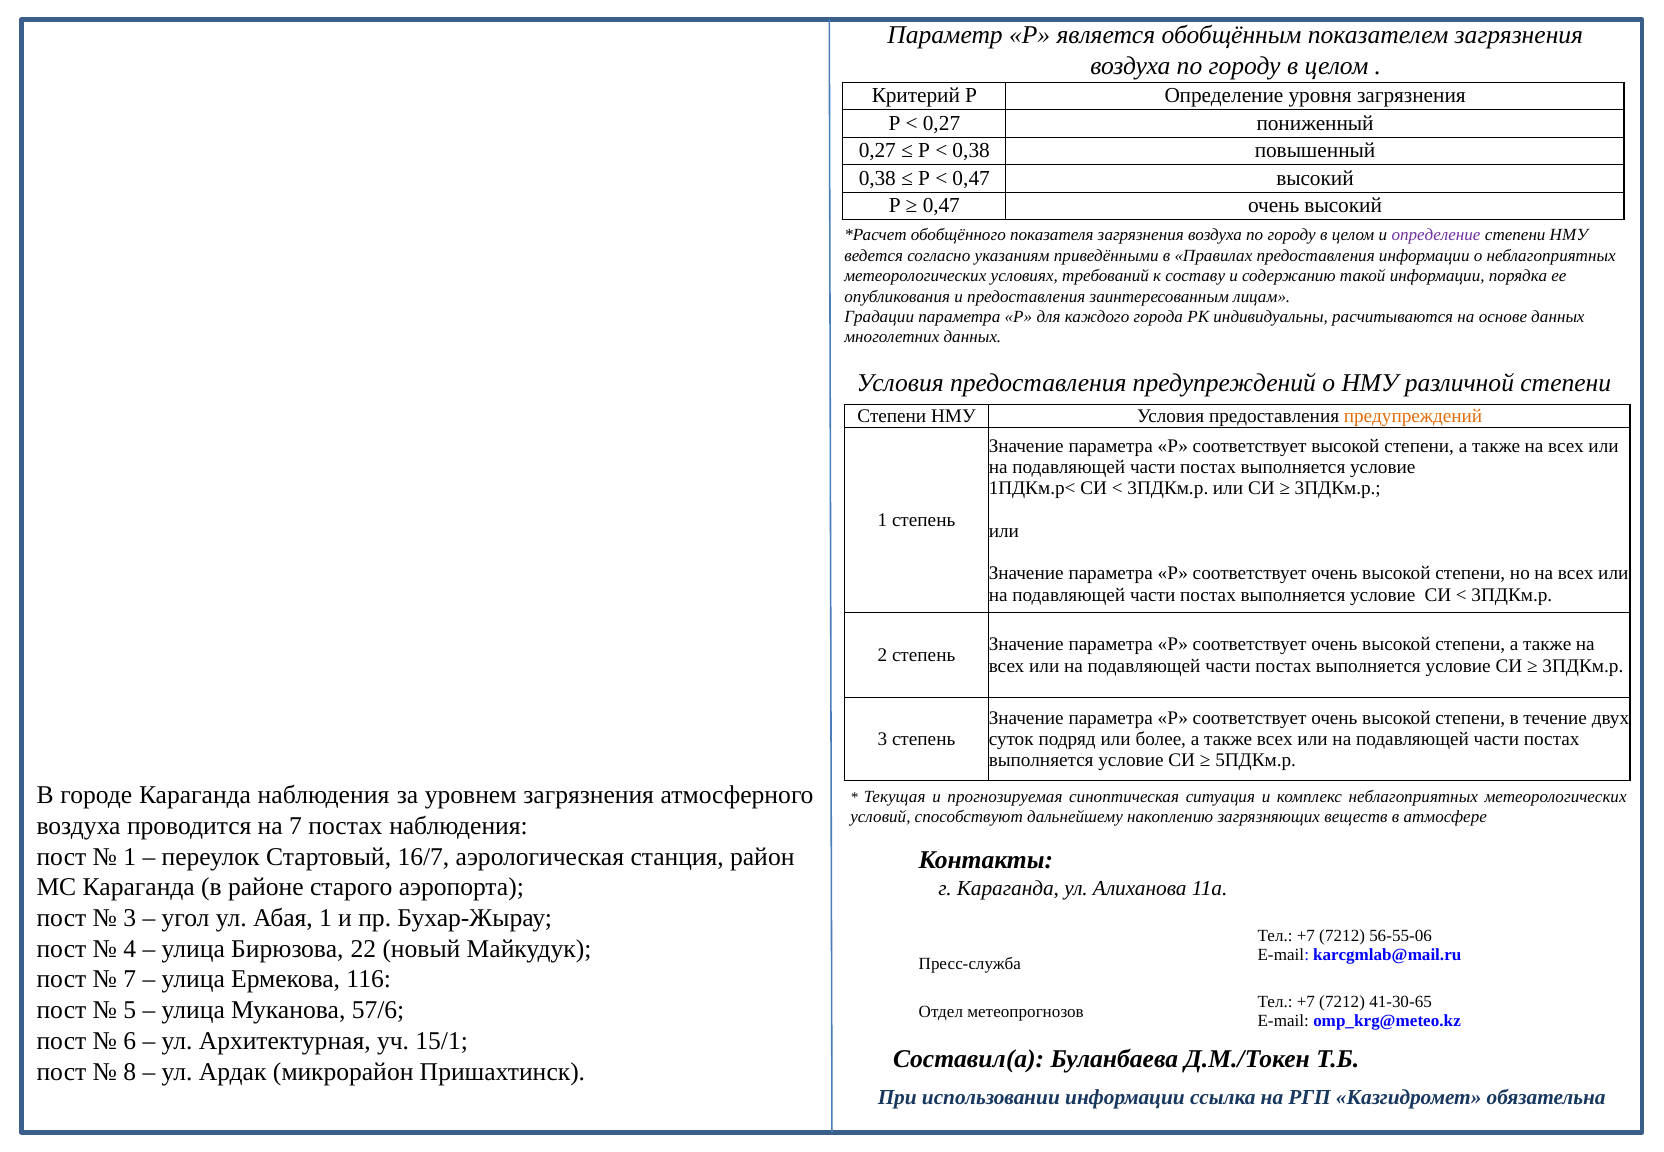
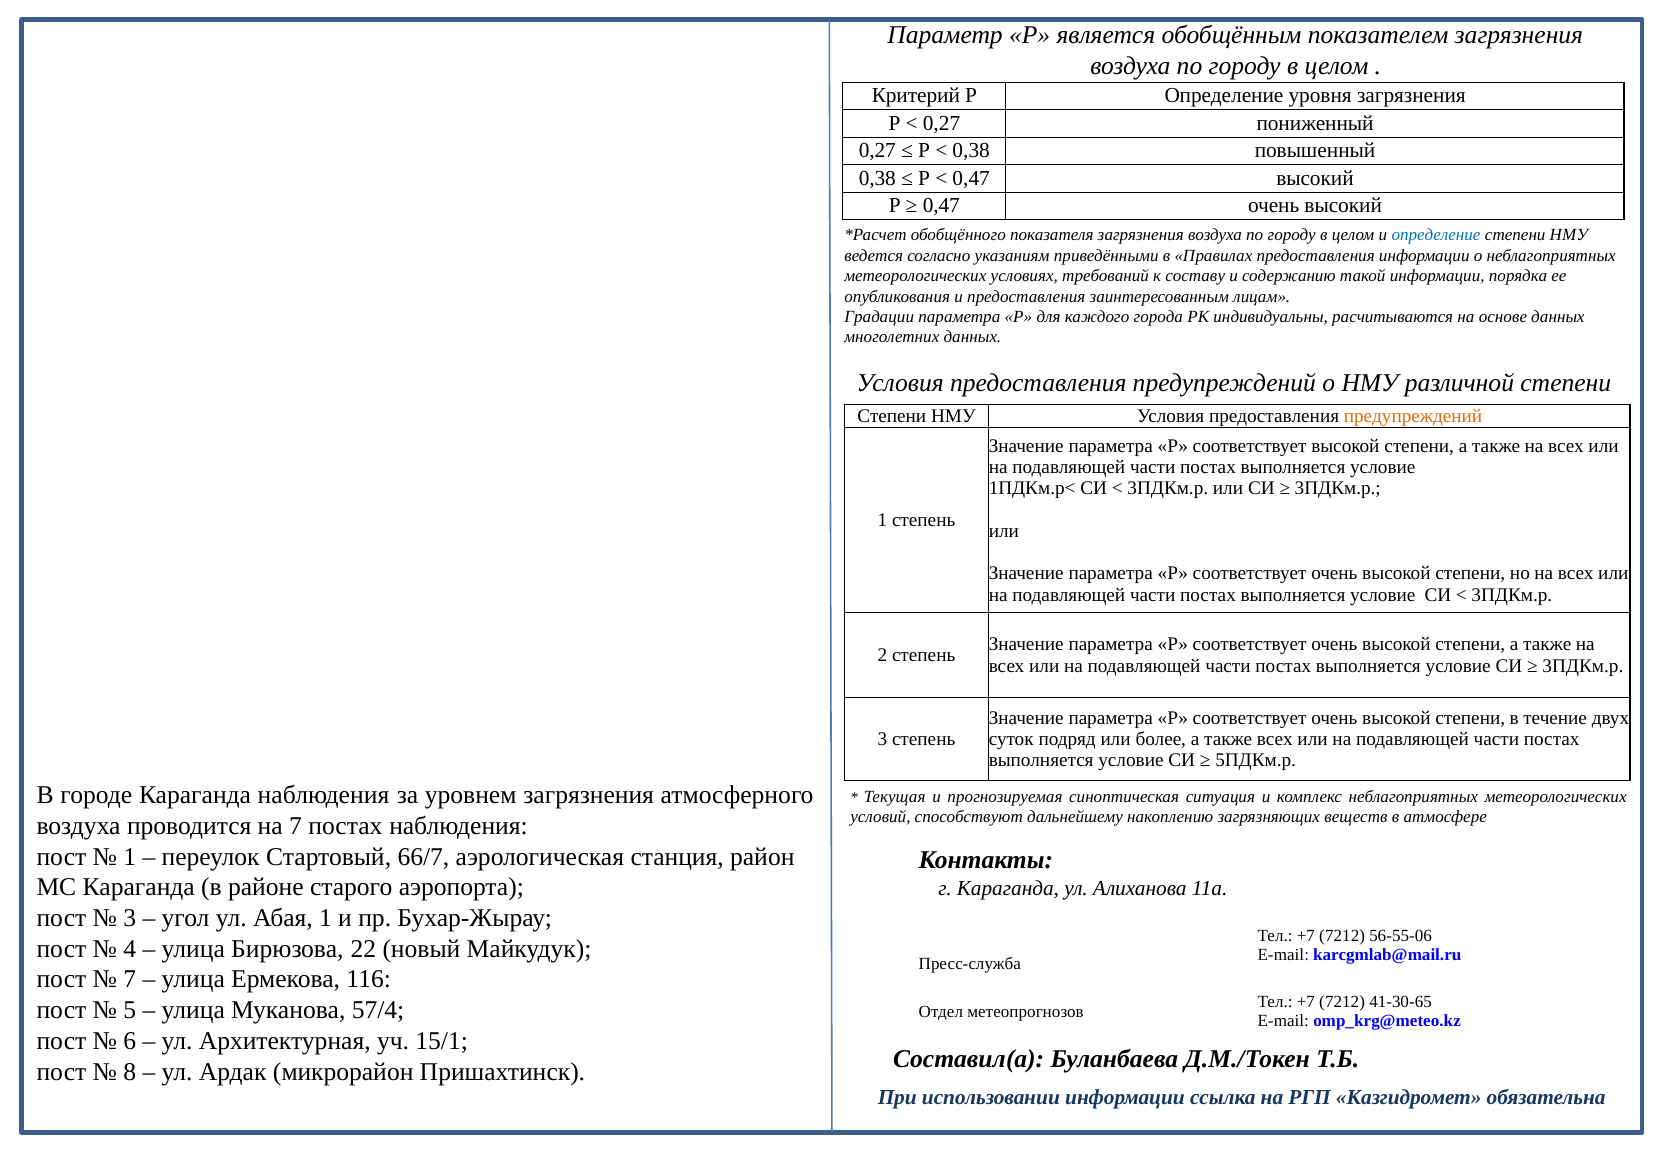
определение at (1436, 235) colour: purple -> blue
16/7: 16/7 -> 66/7
57/6: 57/6 -> 57/4
